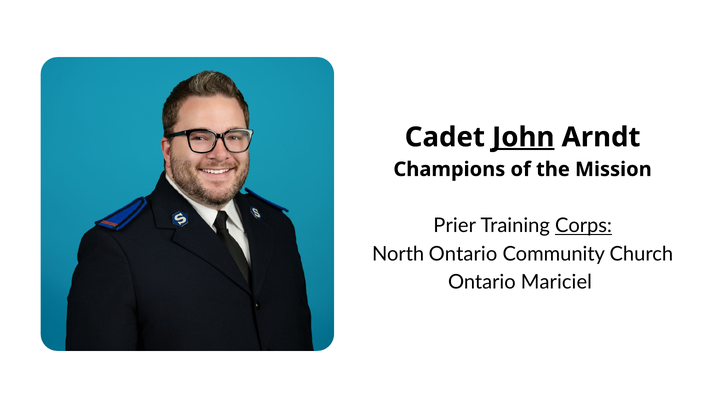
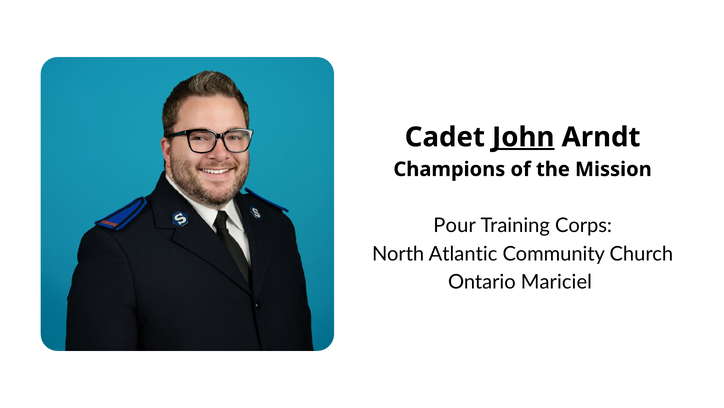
Prier: Prier -> Pour
Corps underline: present -> none
North Ontario: Ontario -> Atlantic
